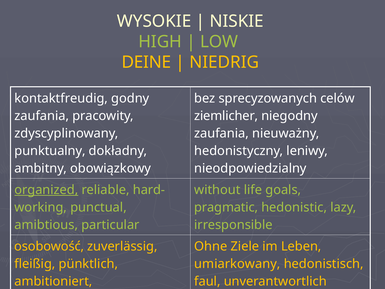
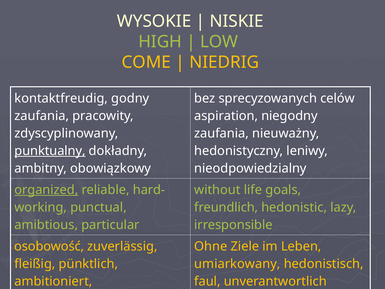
DEINE: DEINE -> COME
ziemlicher: ziemlicher -> aspiration
punktualny underline: none -> present
pragmatic: pragmatic -> freundlich
